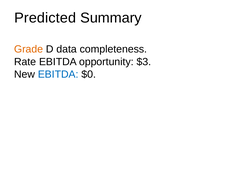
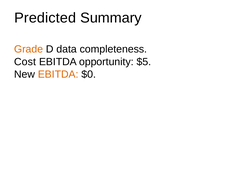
Rate: Rate -> Cost
$3: $3 -> $5
EBITDA at (58, 74) colour: blue -> orange
